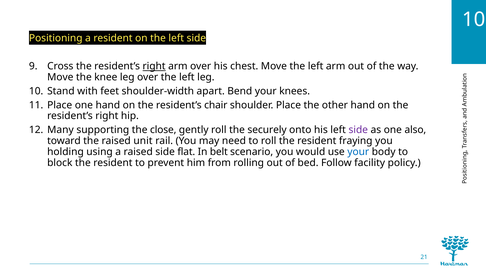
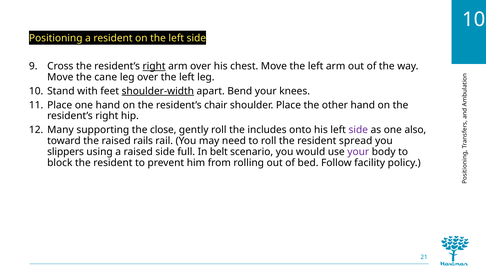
knee: knee -> cane
shoulder-width underline: none -> present
securely: securely -> includes
unit: unit -> rails
fraying: fraying -> spread
holding: holding -> slippers
flat: flat -> full
your at (358, 152) colour: blue -> purple
